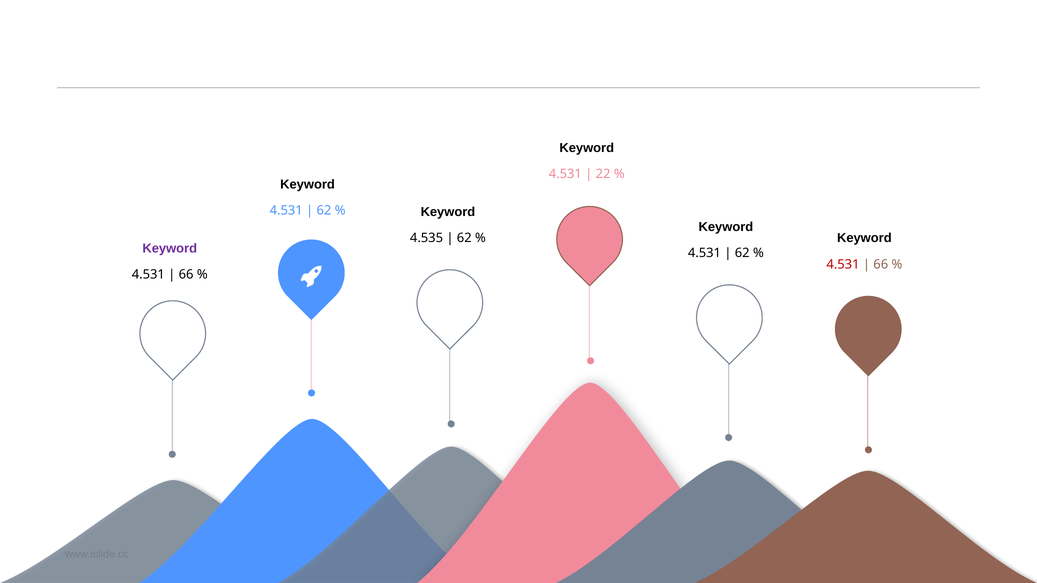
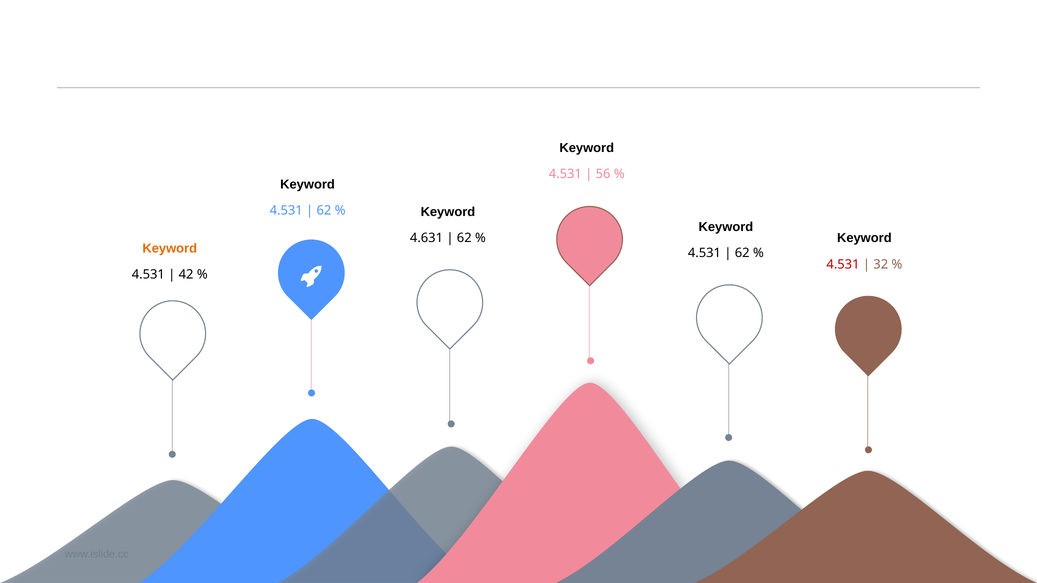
22: 22 -> 56
4.535: 4.535 -> 4.631
Keyword at (170, 249) colour: purple -> orange
66 at (881, 264): 66 -> 32
66 at (186, 275): 66 -> 42
